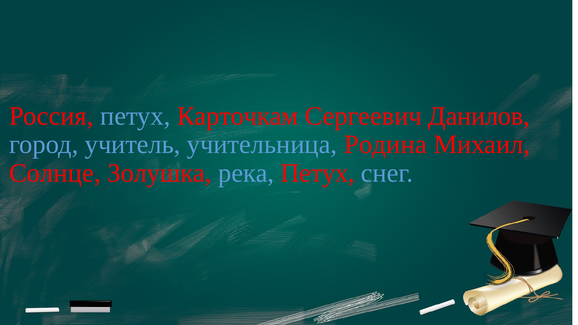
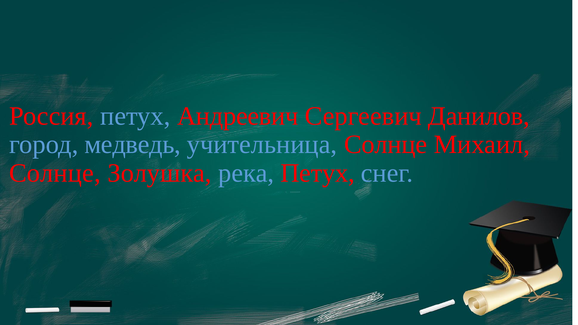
Карточкам: Карточкам -> Андреевич
учитель: учитель -> медведь
учительница Родина: Родина -> Солнце
